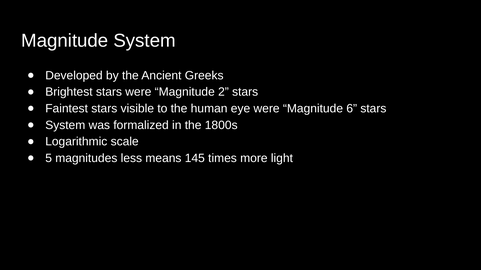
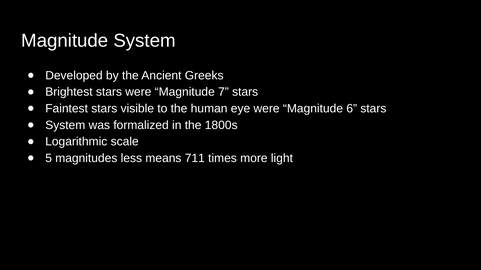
2: 2 -> 7
145: 145 -> 711
